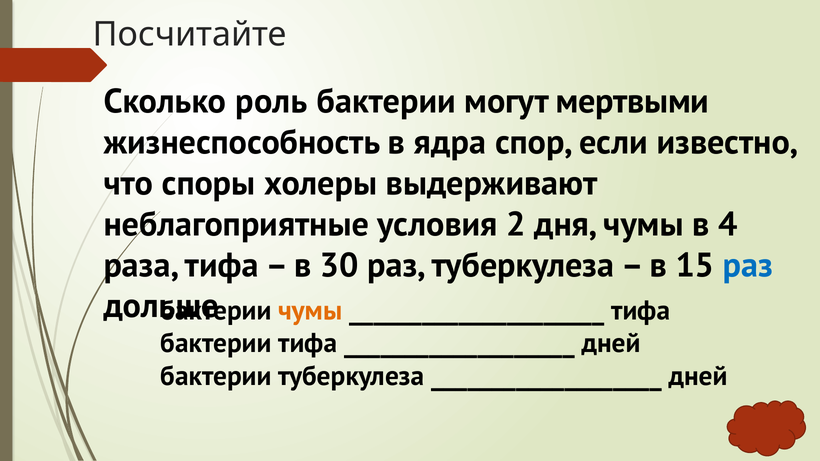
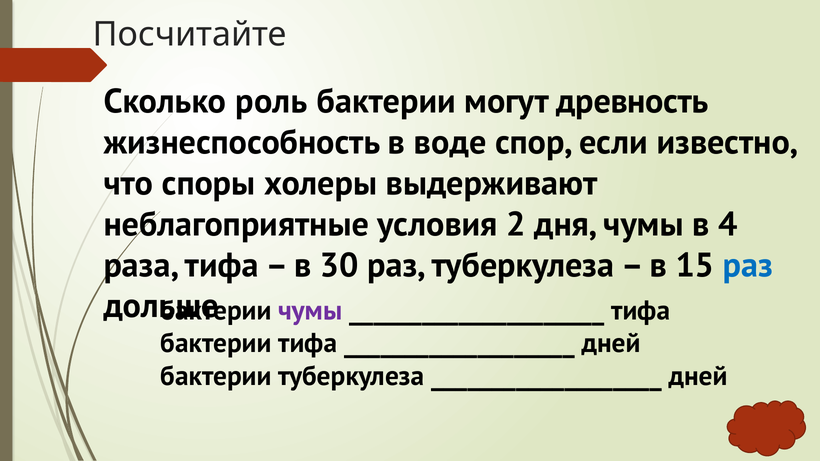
мертвыми: мертвыми -> древность
ядра: ядра -> воде
чумы at (310, 311) colour: orange -> purple
